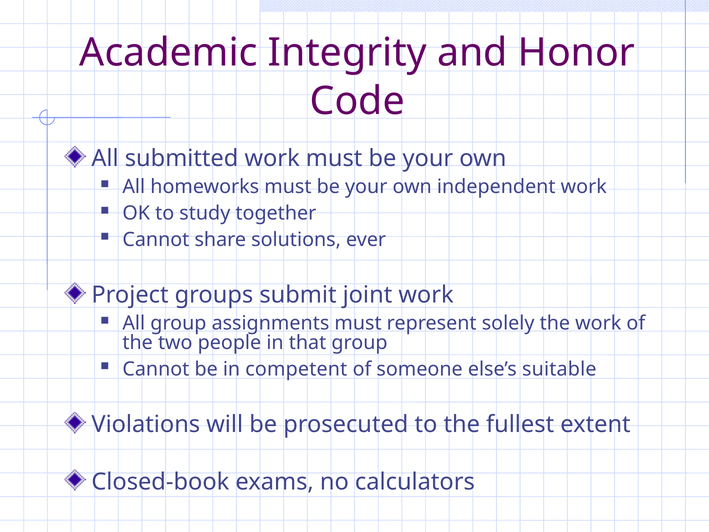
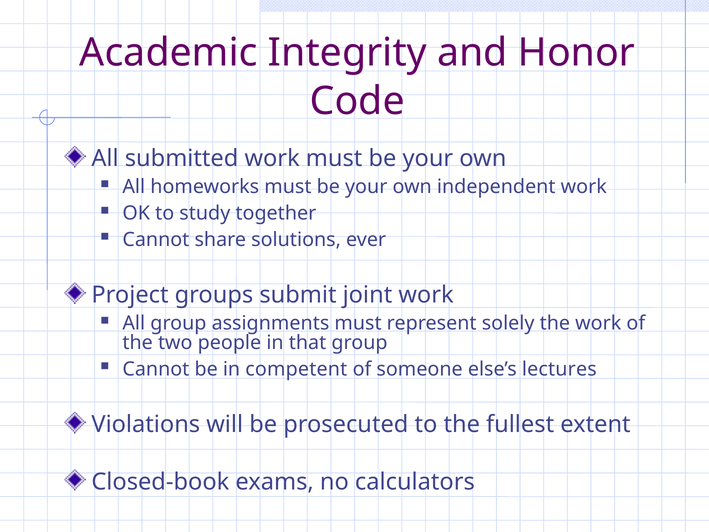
suitable: suitable -> lectures
